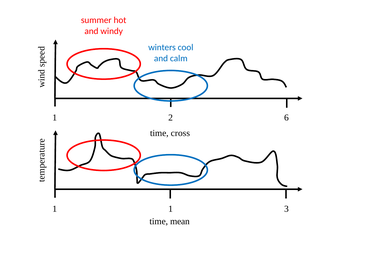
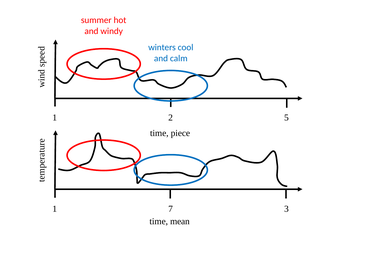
6: 6 -> 5
cross: cross -> piece
1 1: 1 -> 7
